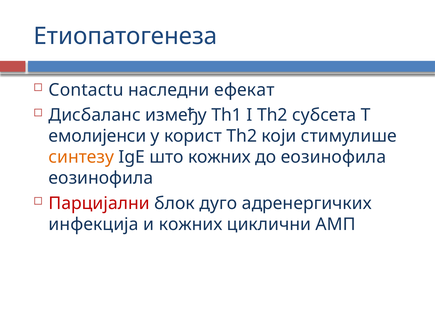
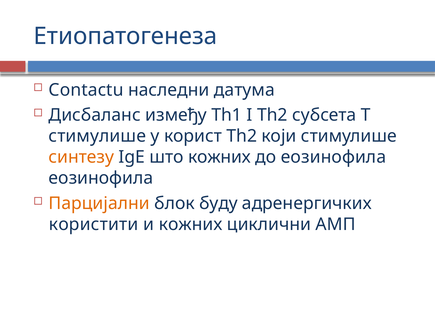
ефекат: ефекат -> датума
емолијенси at (97, 136): емолијенси -> стимулише
Парцијални colour: red -> orange
дуго: дуго -> буду
инфекција: инфекција -> користити
